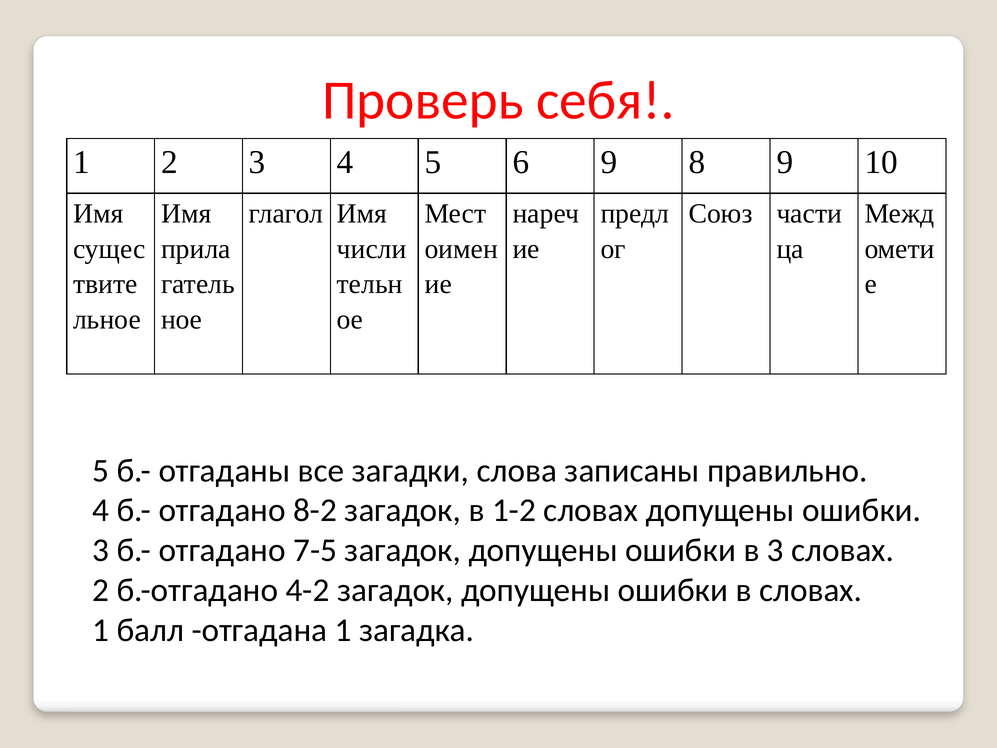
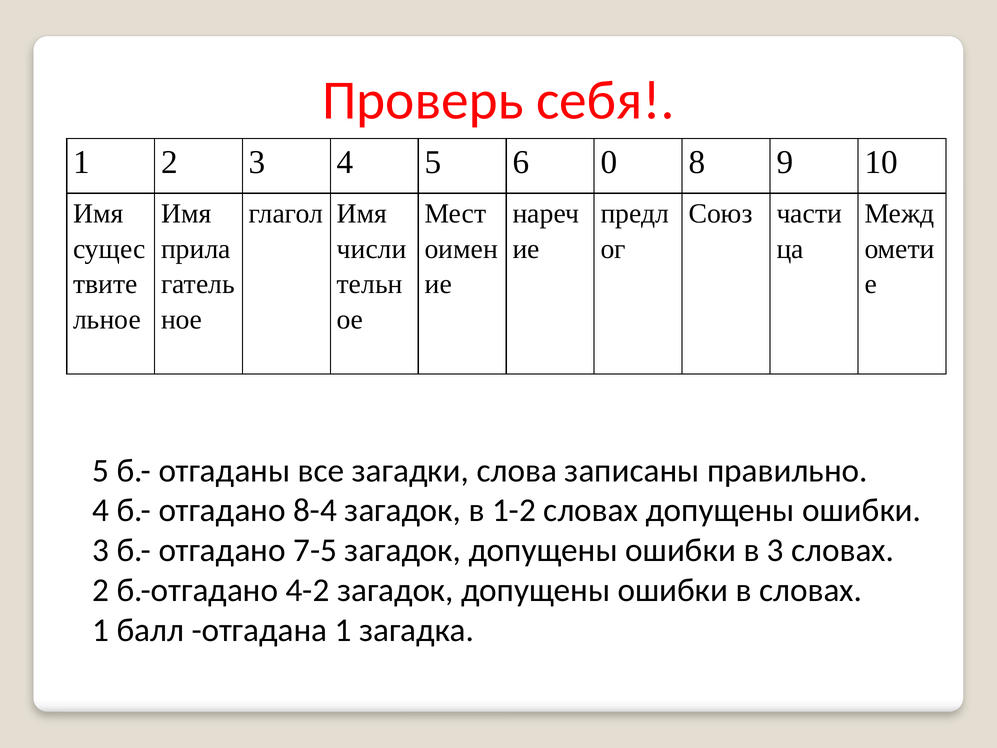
6 9: 9 -> 0
8-2: 8-2 -> 8-4
